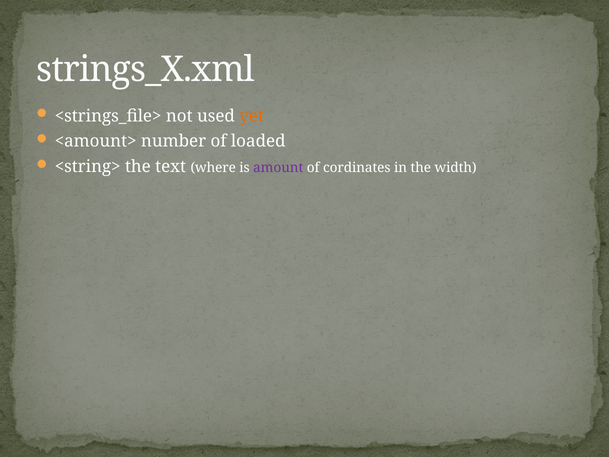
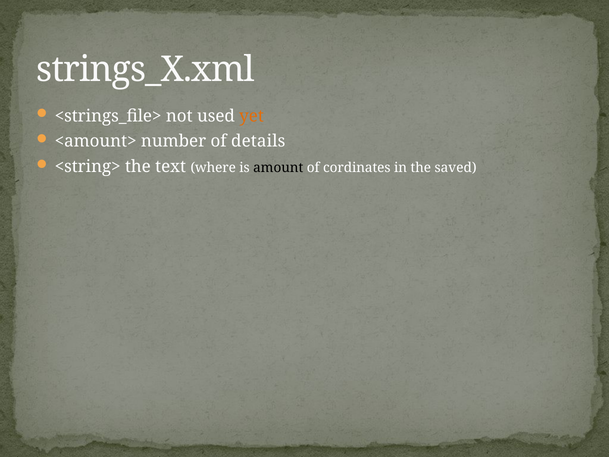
loaded: loaded -> details
amount colour: purple -> black
width: width -> saved
